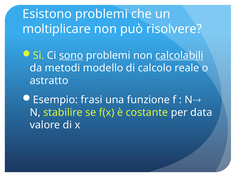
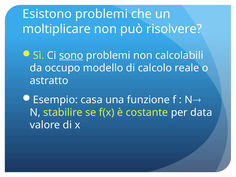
calcolabili underline: present -> none
metodi: metodi -> occupo
frasi: frasi -> casa
